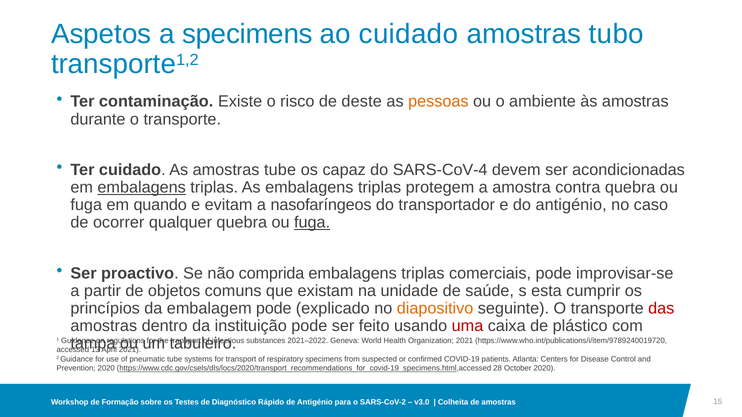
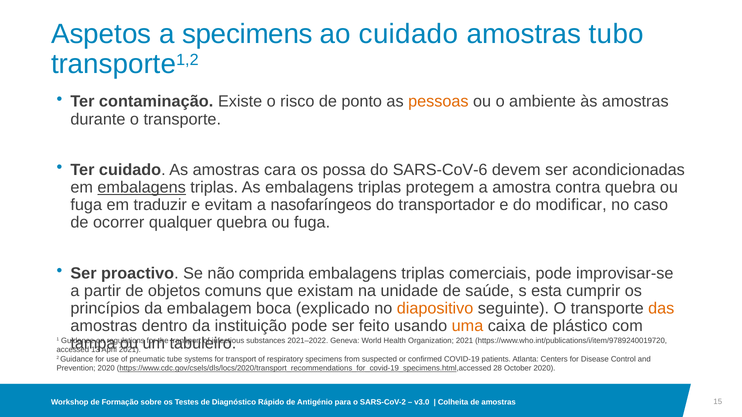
deste: deste -> ponto
amostras tube: tube -> cara
capaz: capaz -> possa
SARS-CoV-4: SARS-CoV-4 -> SARS-CoV-6
quando: quando -> traduzir
do antigénio: antigénio -> modificar
fuga at (312, 223) underline: present -> none
embalagem pode: pode -> boca
das colour: red -> orange
uma colour: red -> orange
